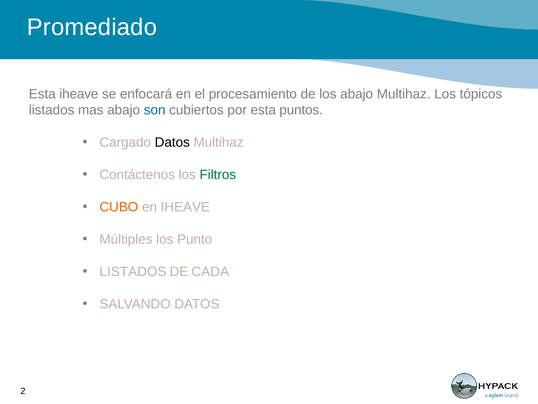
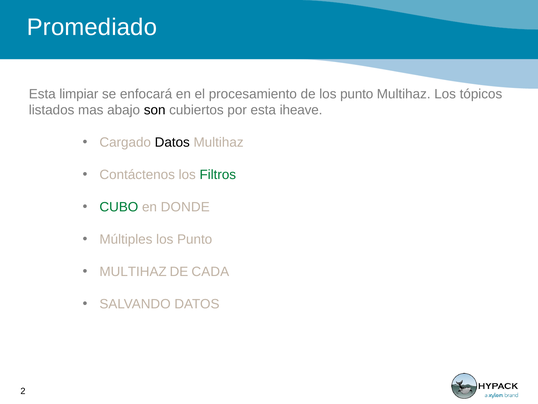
Esta iheave: iheave -> limpiar
de los abajo: abajo -> punto
son colour: blue -> black
puntos: puntos -> iheave
CUBO colour: orange -> green
en IHEAVE: IHEAVE -> DONDE
LISTADOS at (133, 271): LISTADOS -> MULTIHAZ
